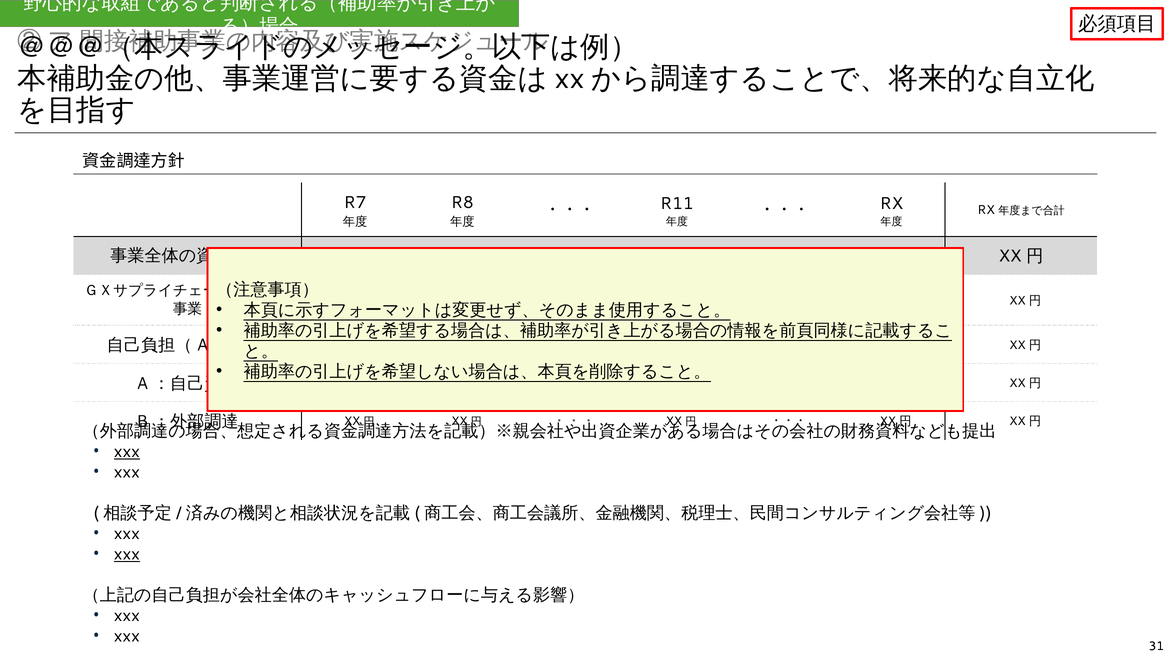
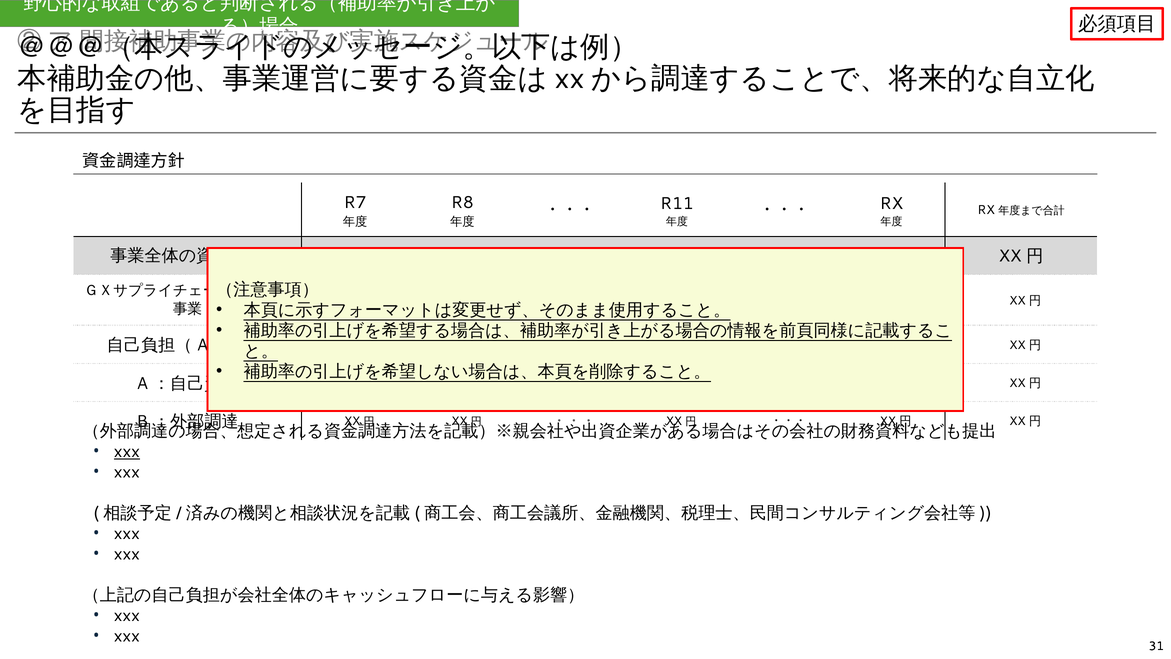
xxx at (127, 554) underline: present -> none
